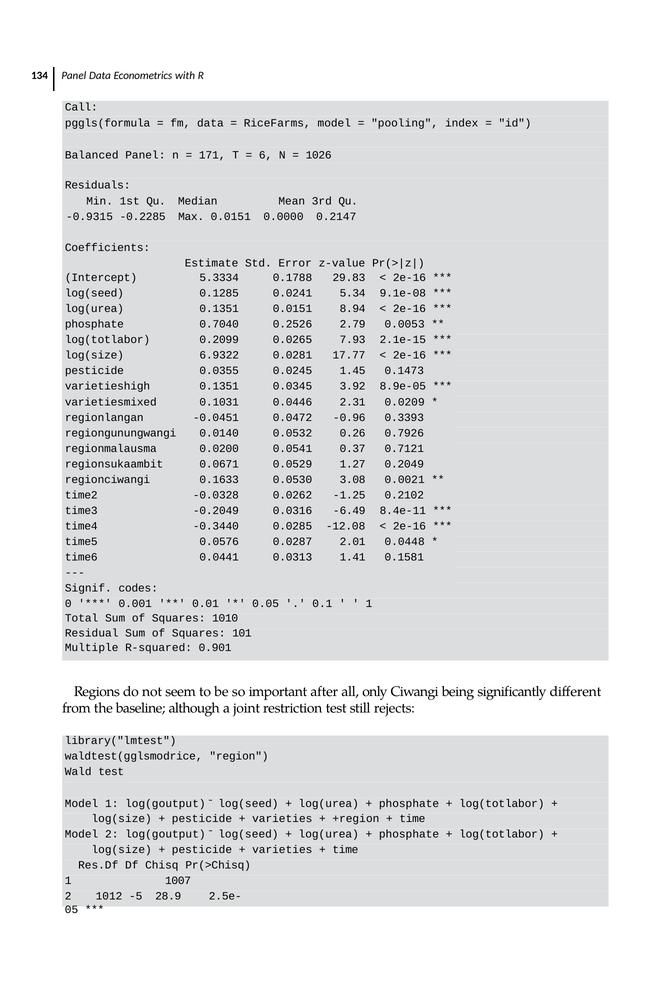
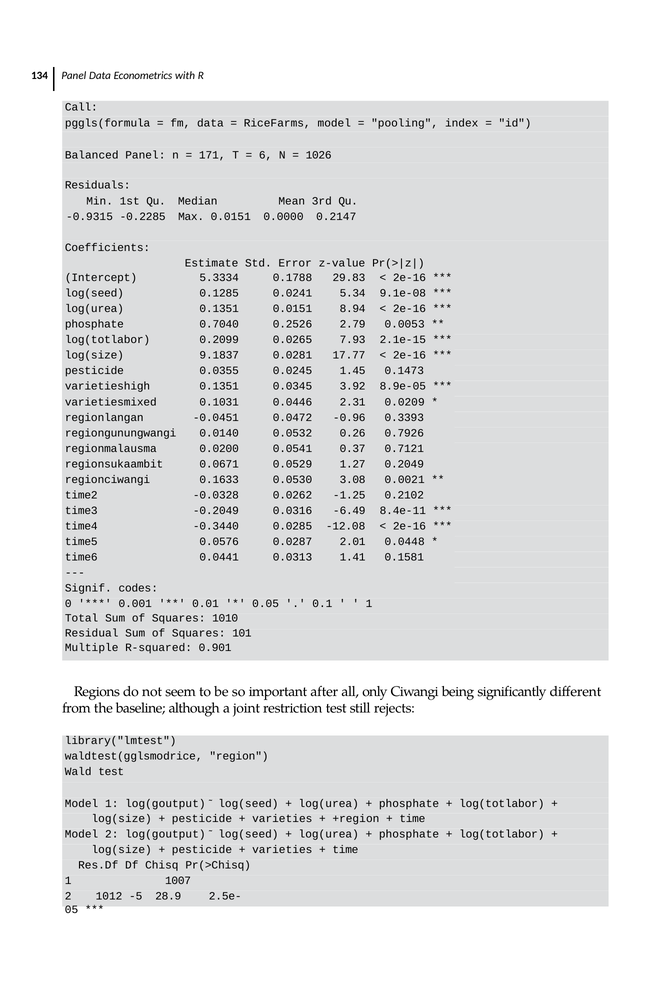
6.9322: 6.9322 -> 9.1837
